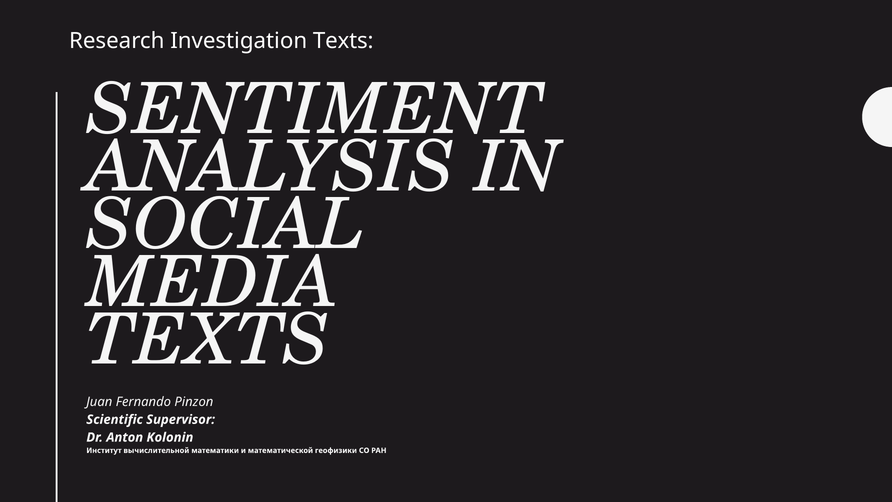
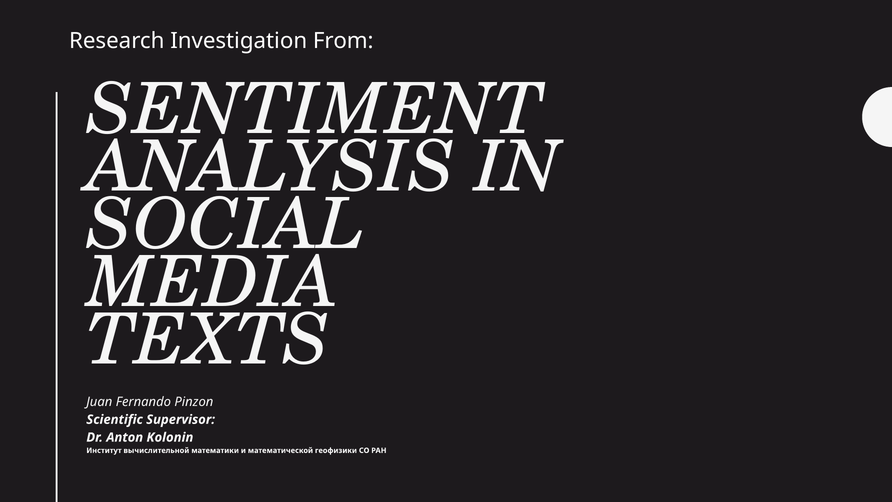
Investigation Texts: Texts -> From
